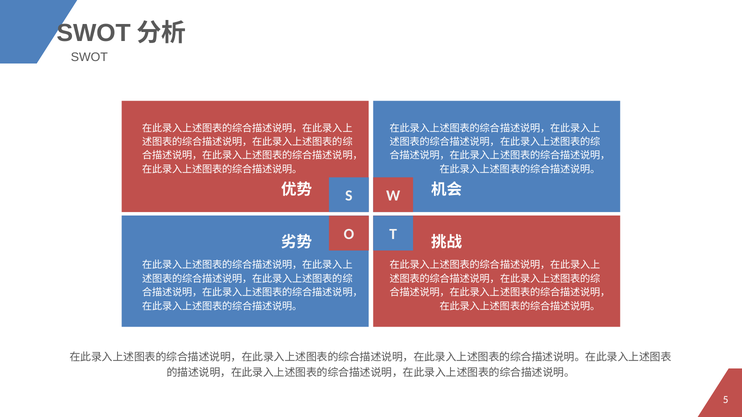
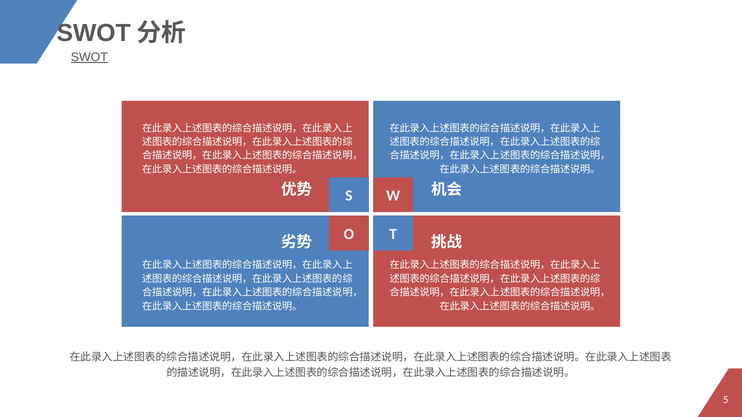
SWOT underline: none -> present
